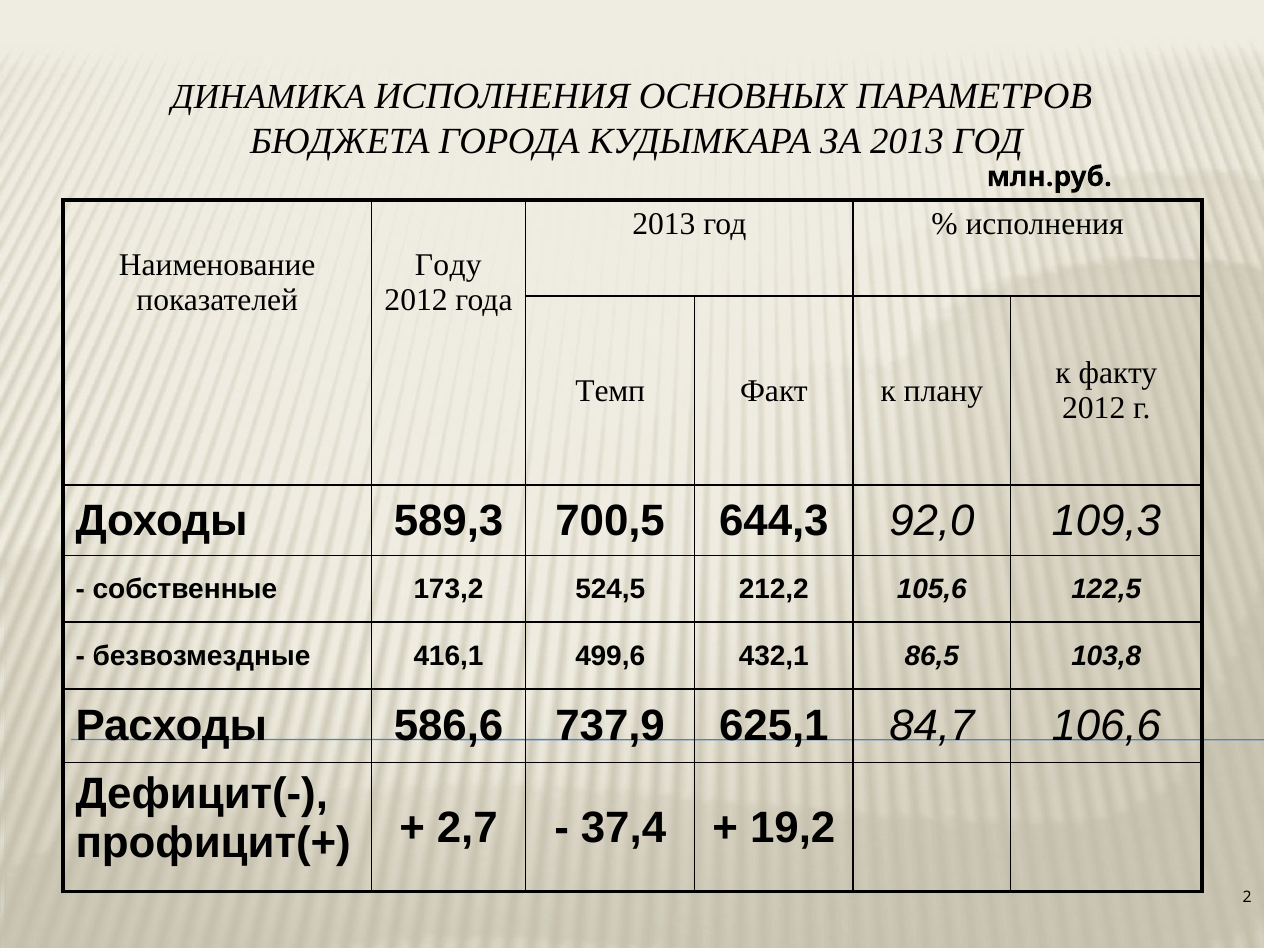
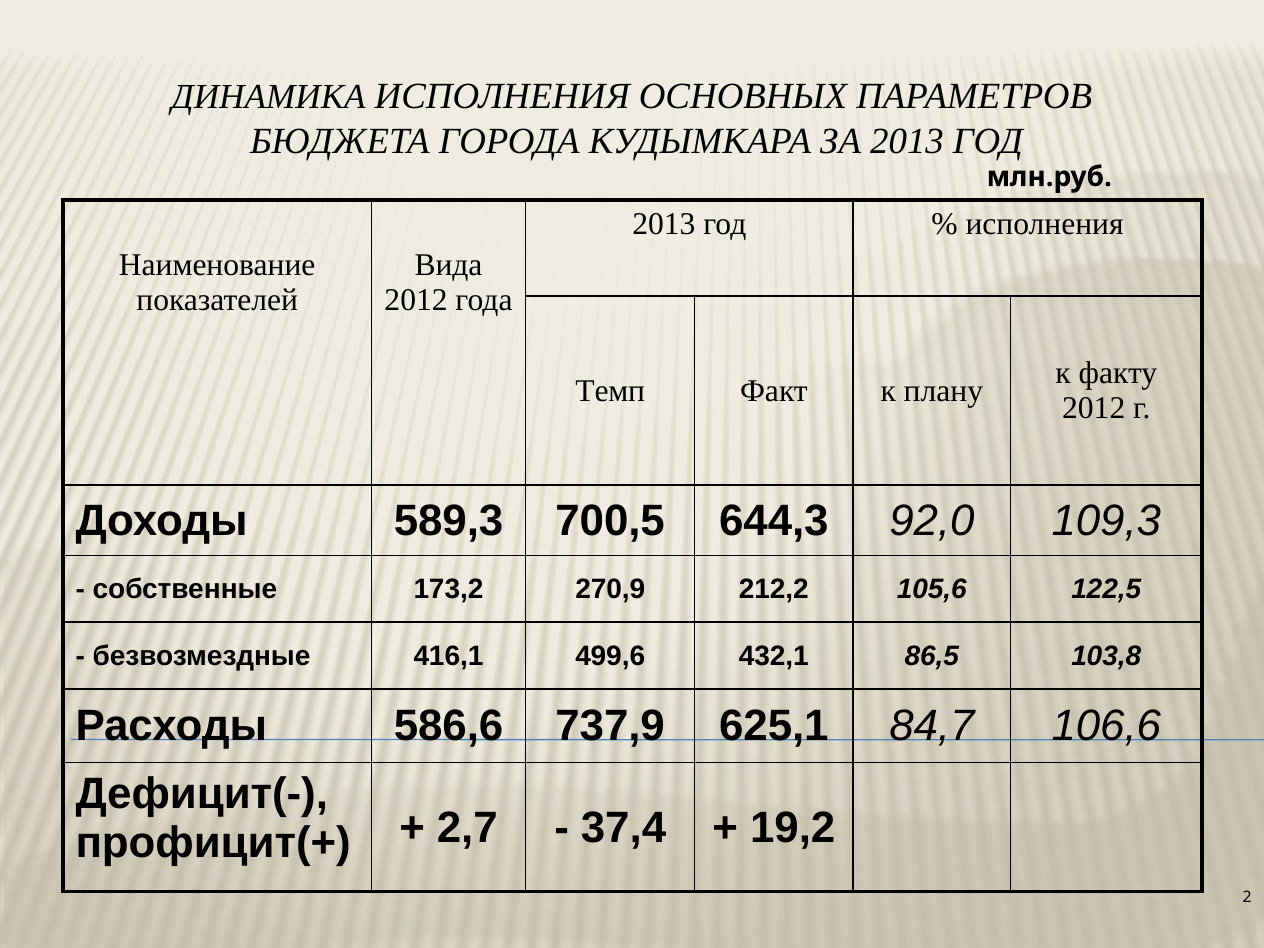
Году: Году -> Вида
524,5: 524,5 -> 270,9
